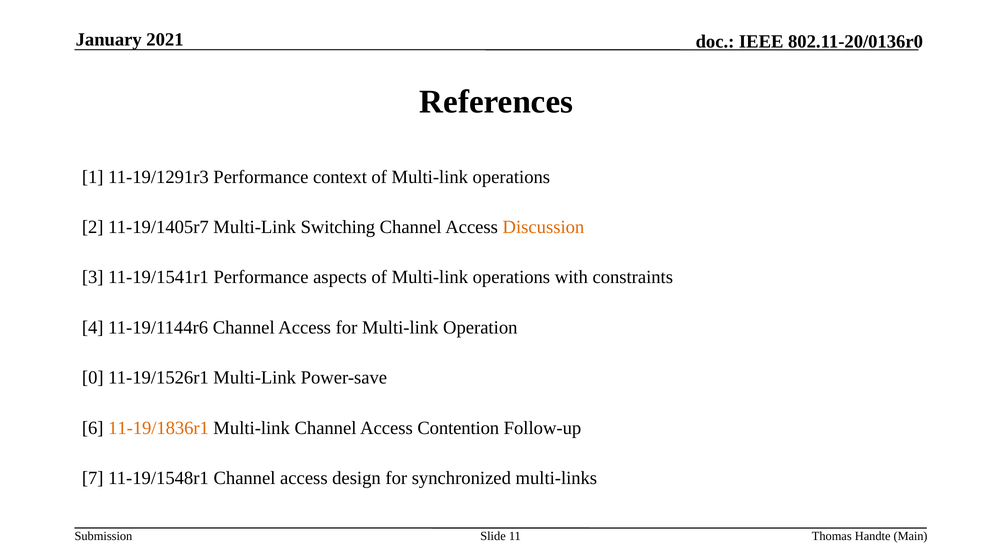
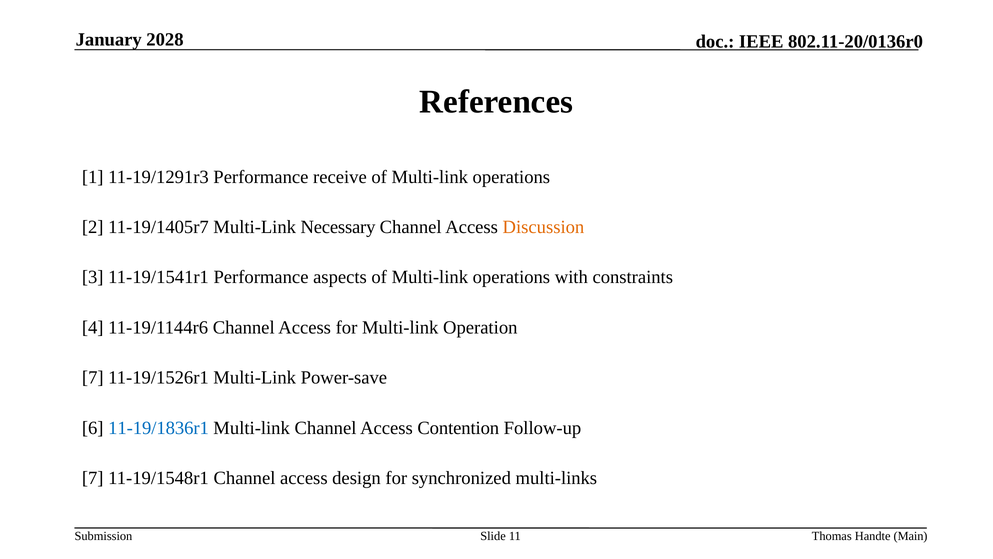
2021: 2021 -> 2028
context: context -> receive
Switching: Switching -> Necessary
0 at (93, 377): 0 -> 7
11-19/1836r1 colour: orange -> blue
